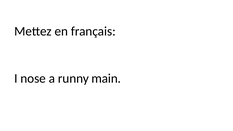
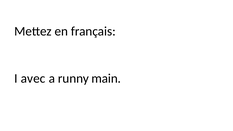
nose: nose -> avec
